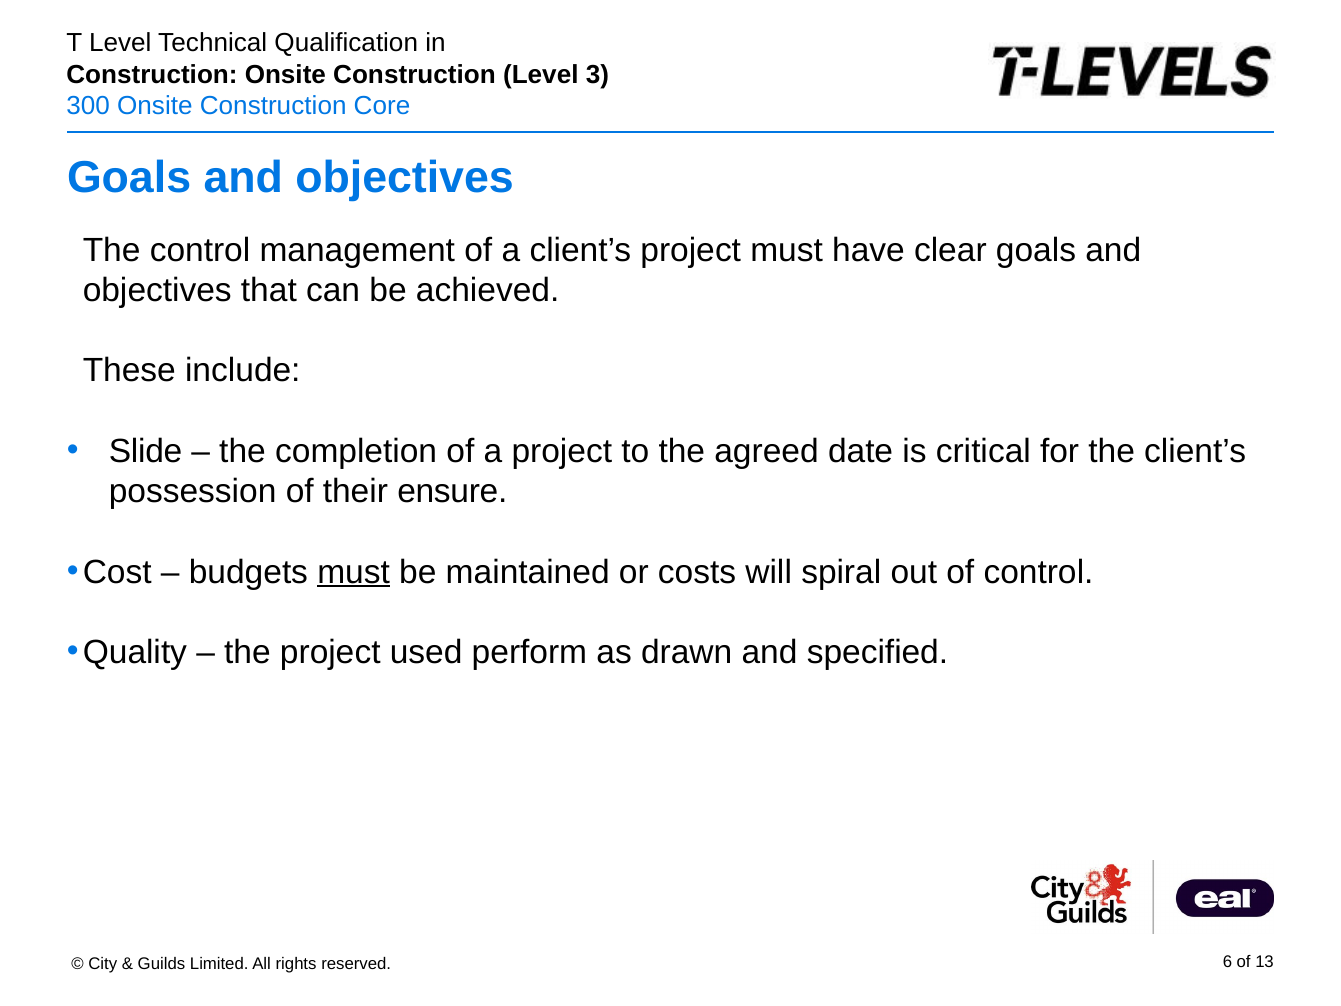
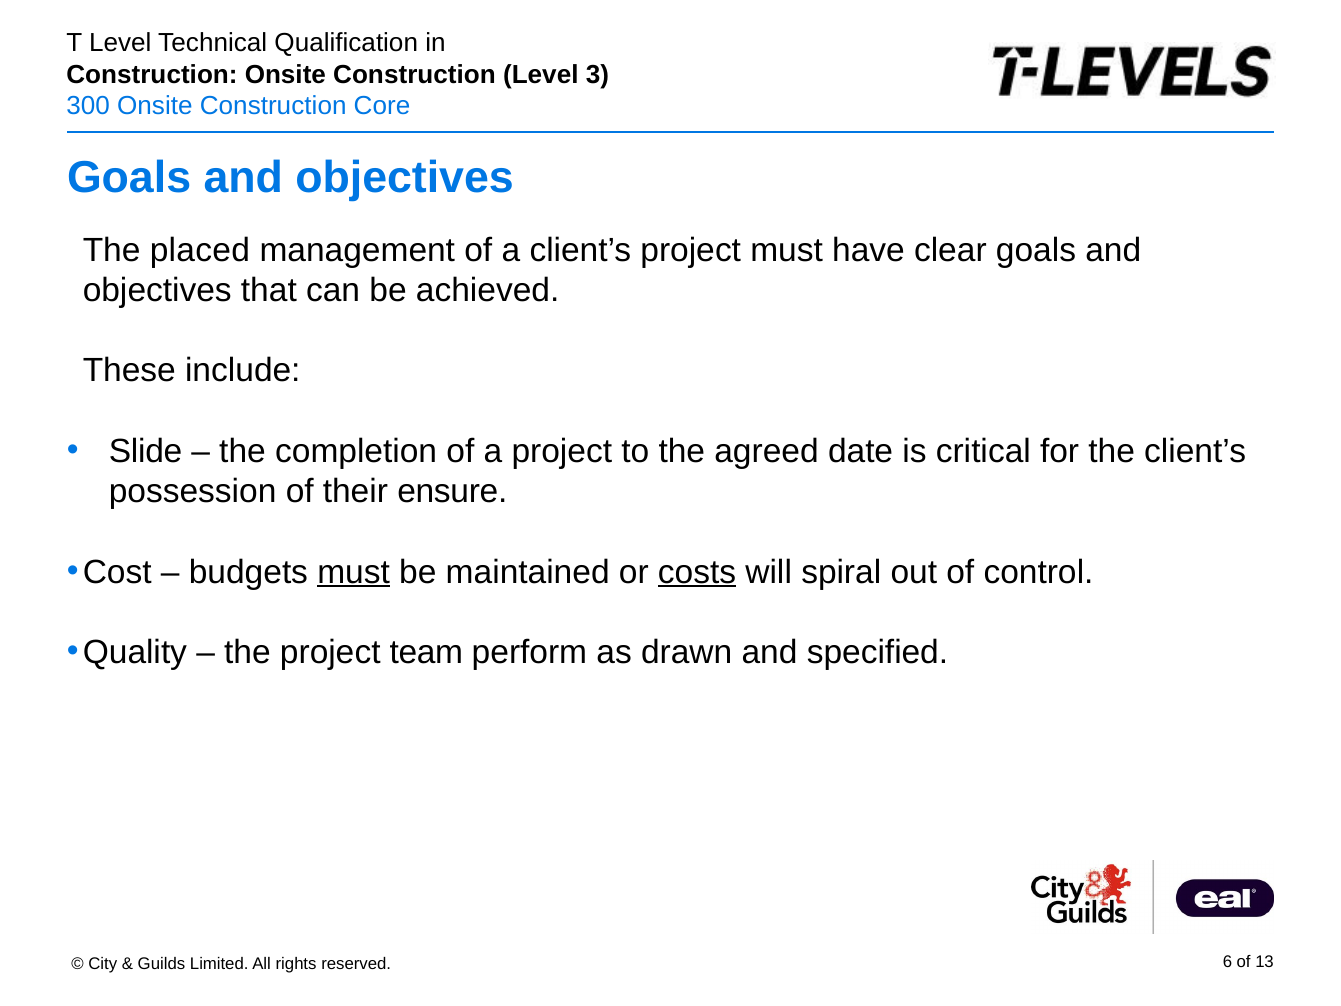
The control: control -> placed
costs underline: none -> present
used: used -> team
